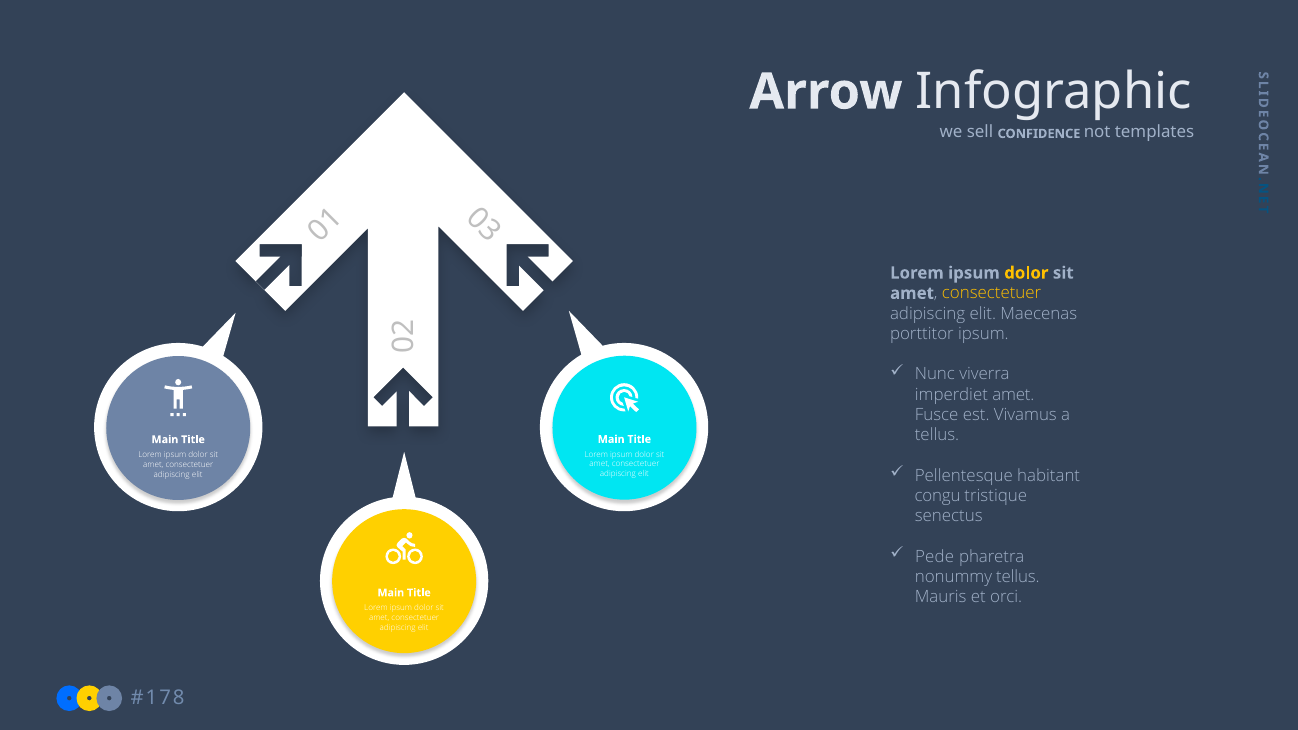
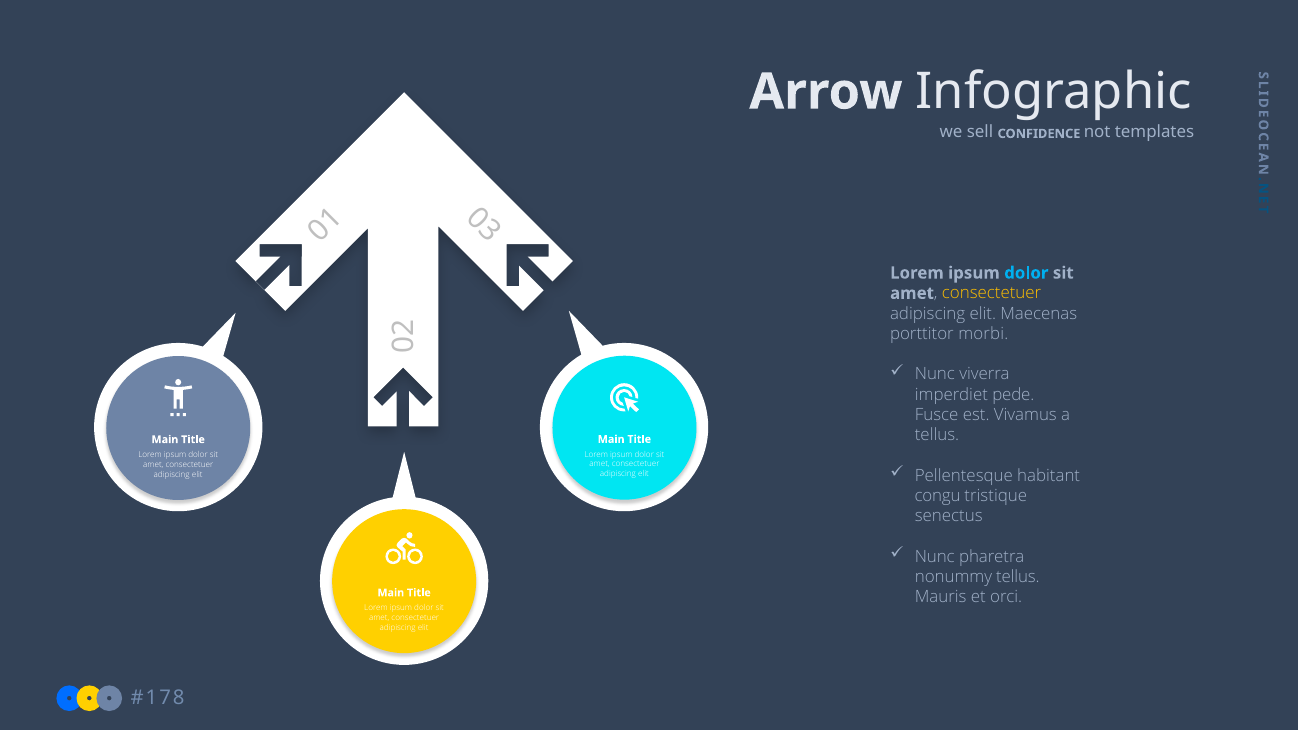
dolor at (1026, 273) colour: yellow -> light blue
porttitor ipsum: ipsum -> morbi
imperdiet amet: amet -> pede
Pede at (935, 557): Pede -> Nunc
